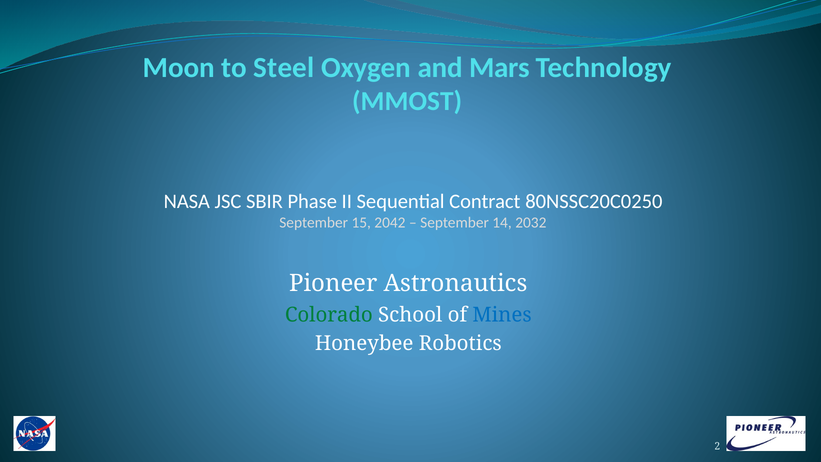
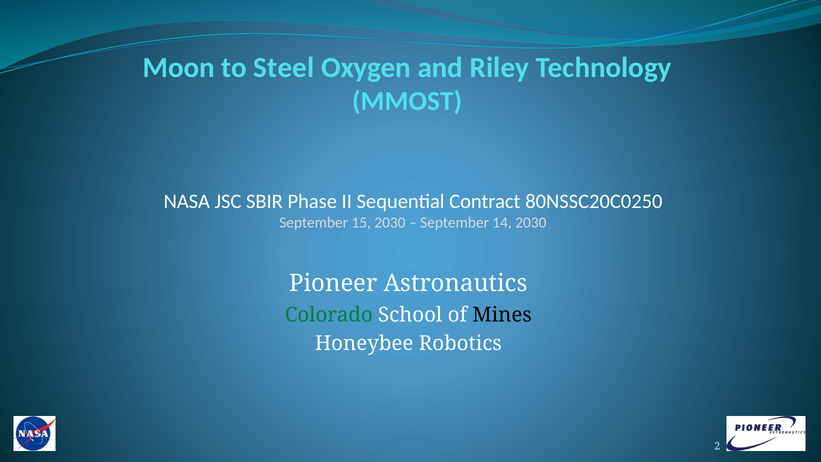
Mars: Mars -> Riley
15 2042: 2042 -> 2030
14 2032: 2032 -> 2030
Mines colour: blue -> black
